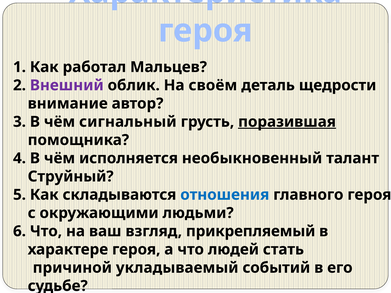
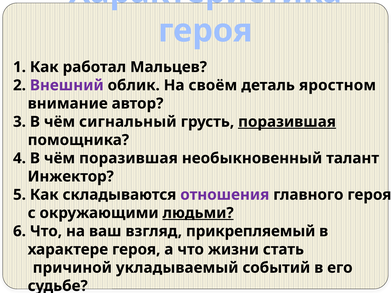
щедрости: щедрости -> яростном
чём исполняется: исполняется -> поразившая
Струйный: Струйный -> Инжектор
отношения colour: blue -> purple
людьми underline: none -> present
людей: людей -> жизни
